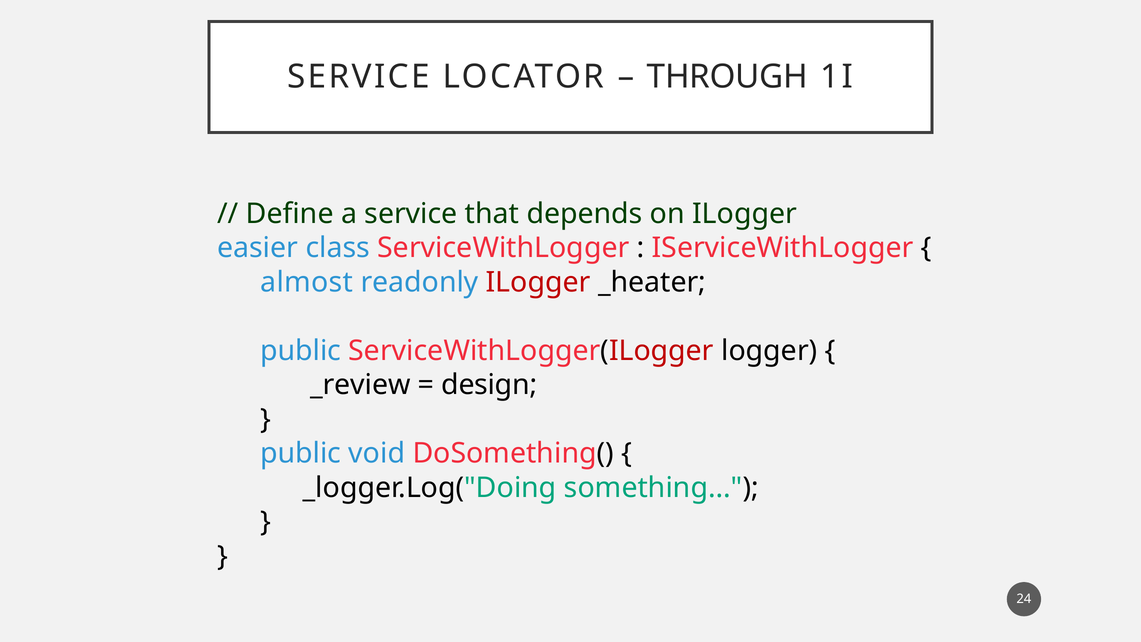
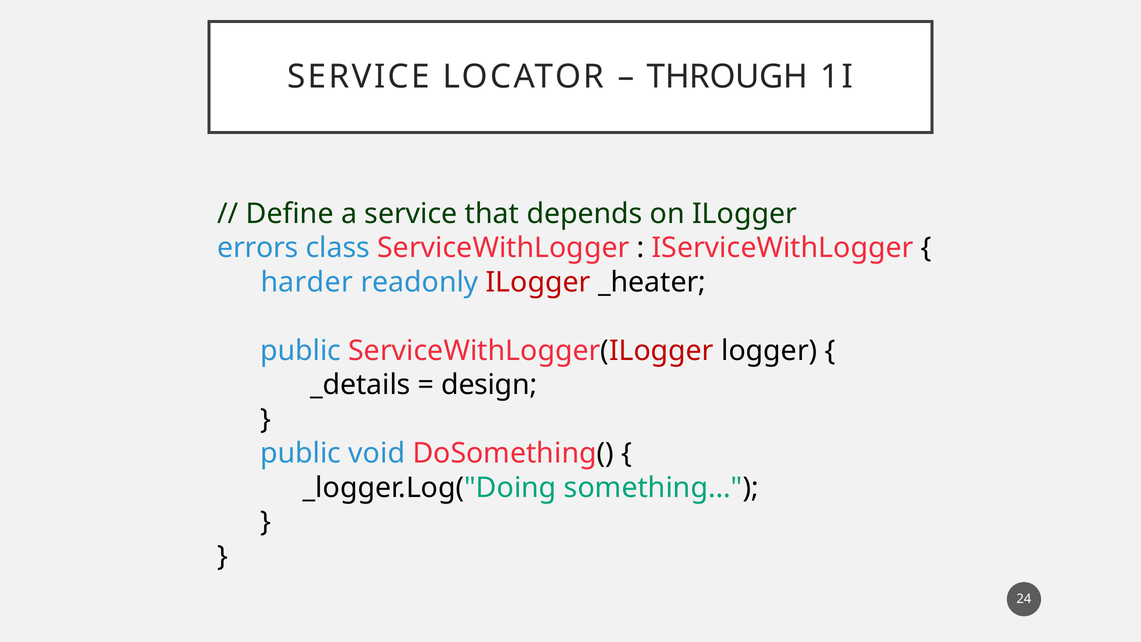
easier: easier -> errors
almost: almost -> harder
_review: _review -> _details
